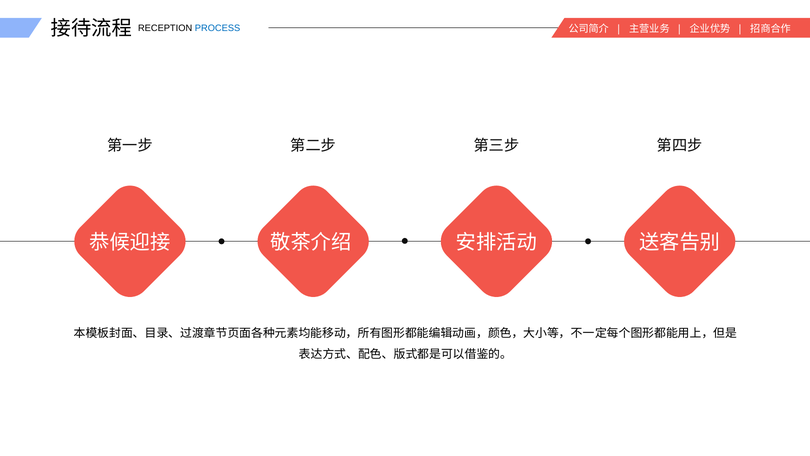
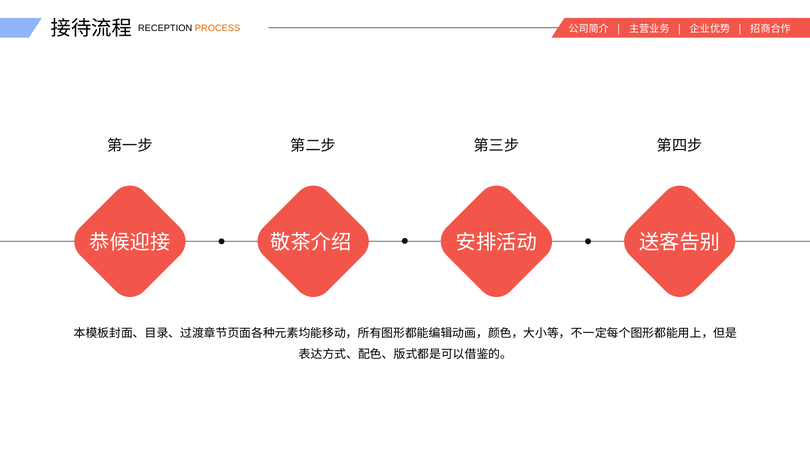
PROCESS colour: blue -> orange
